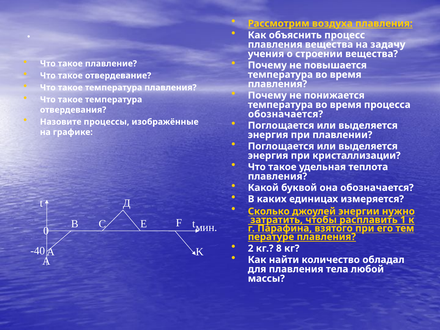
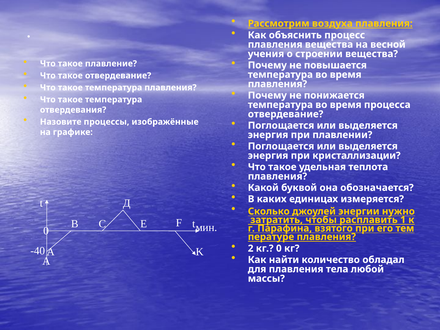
задачу: задачу -> весной
обозначается at (286, 114): обозначается -> отвердевание
кг 8: 8 -> 0
